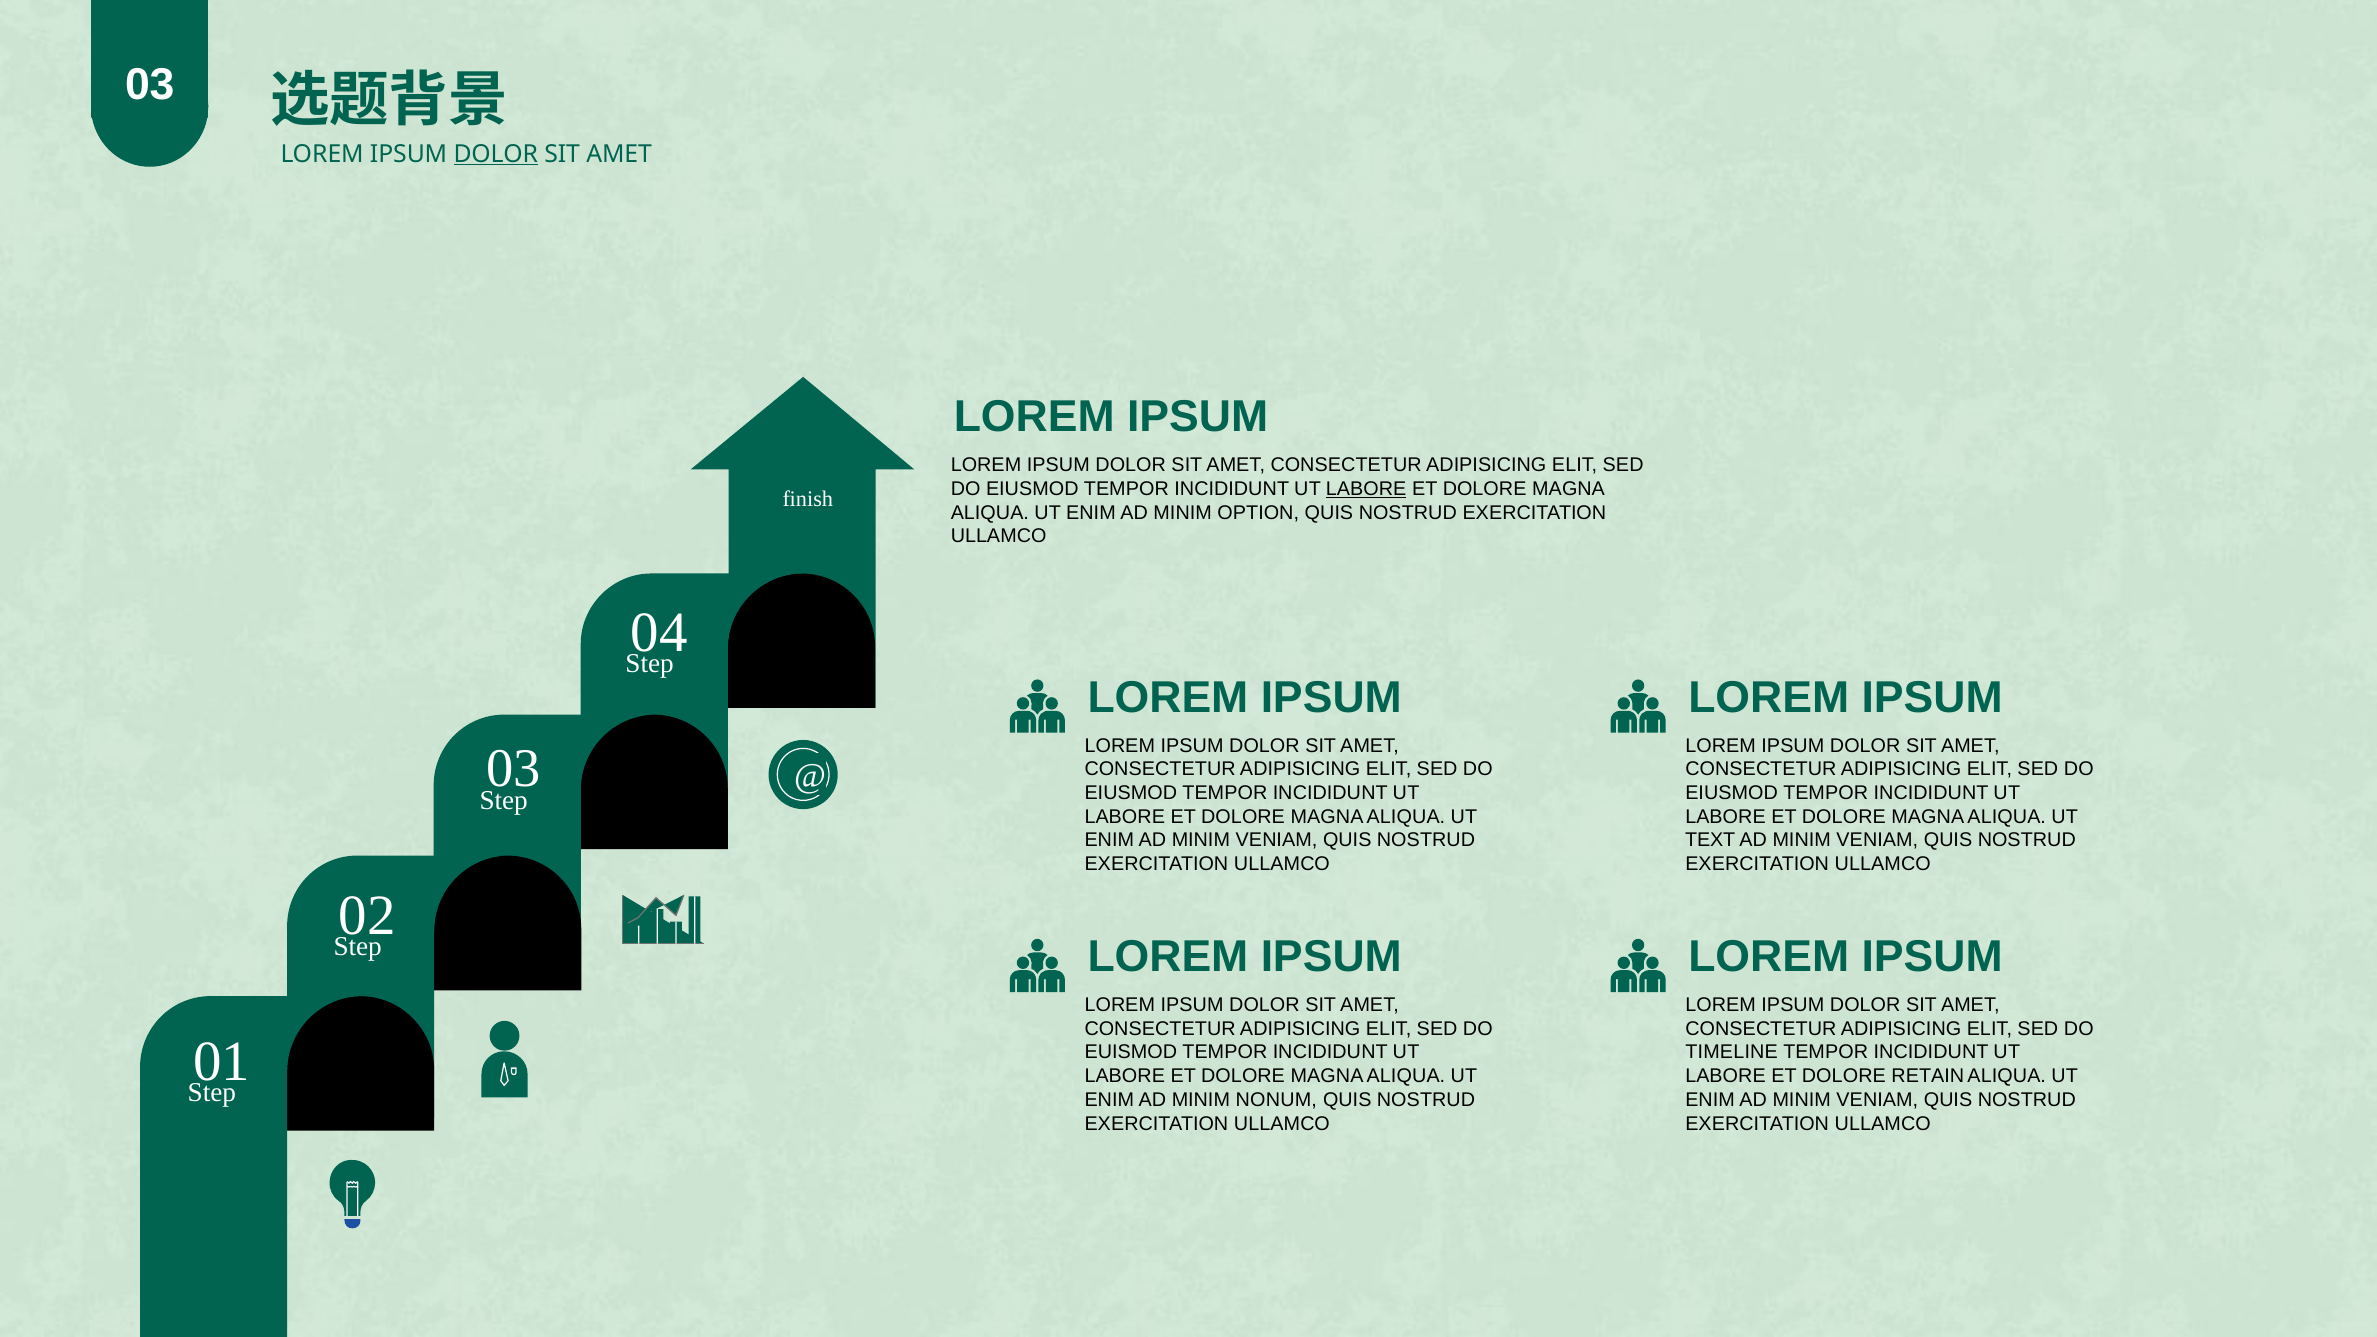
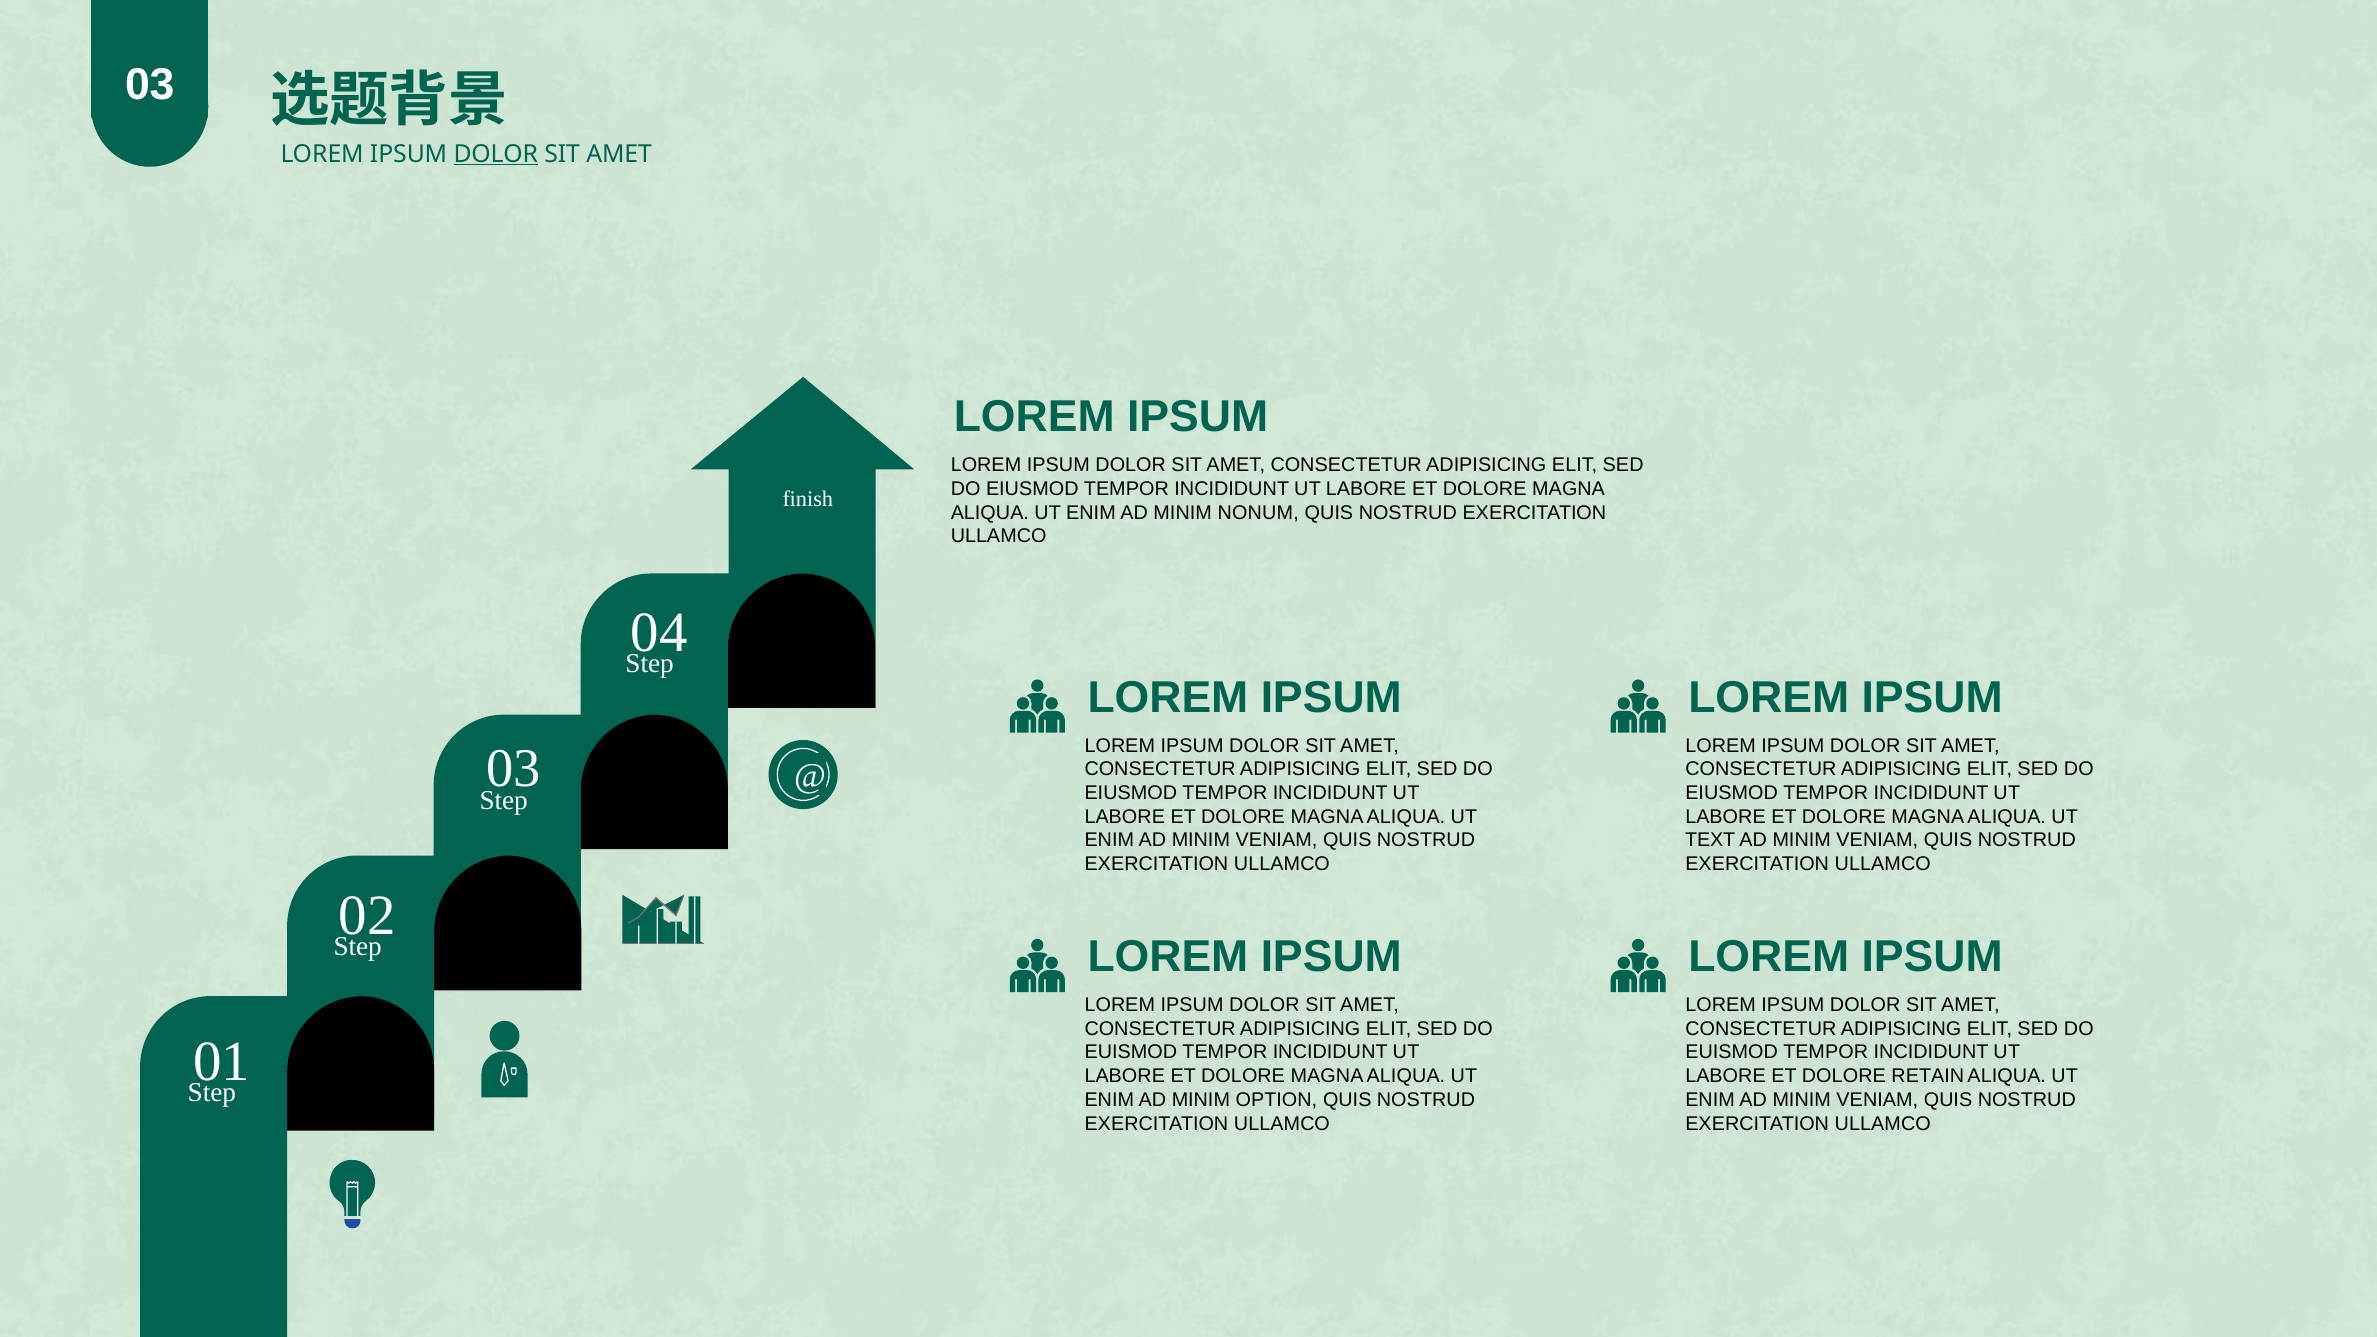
LABORE at (1366, 489) underline: present -> none
OPTION: OPTION -> NONUM
TIMELINE at (1732, 1052): TIMELINE -> EUISMOD
NONUM: NONUM -> OPTION
